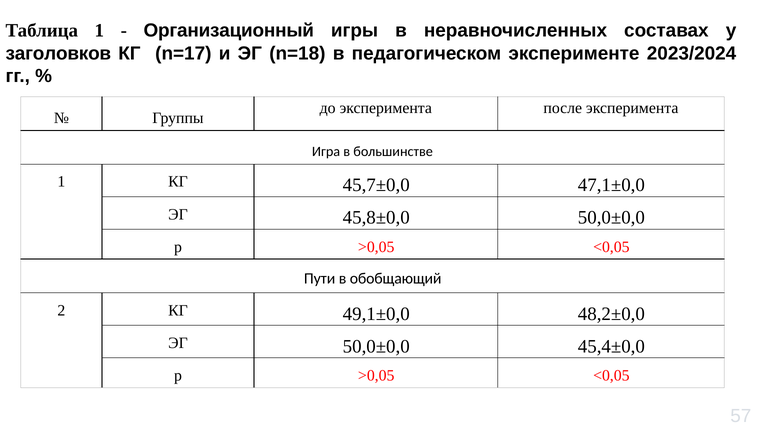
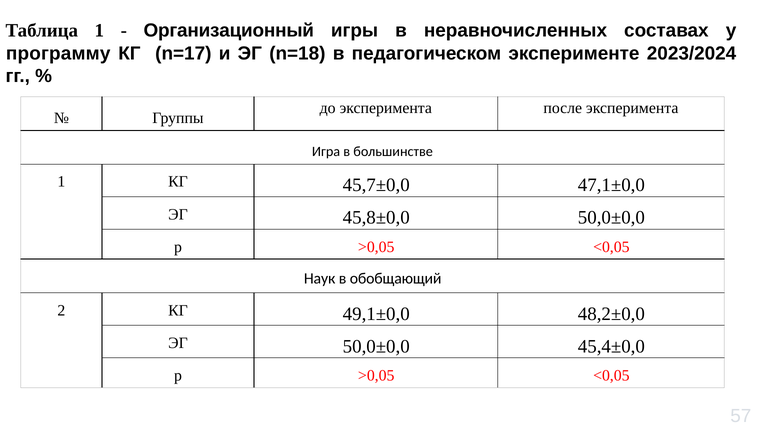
заголовков: заголовков -> программу
Пути: Пути -> Наук
